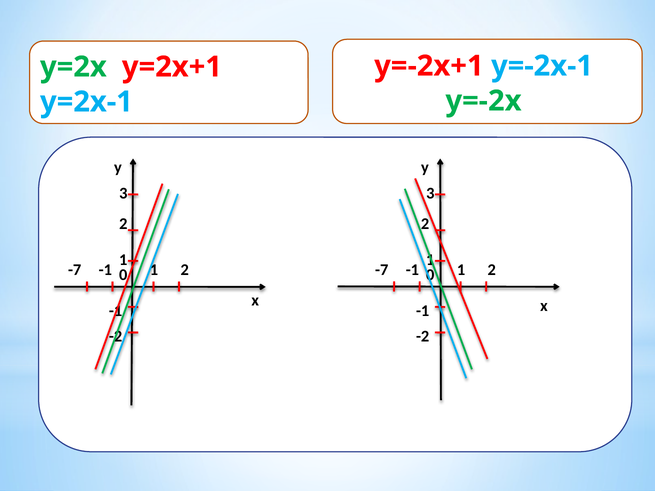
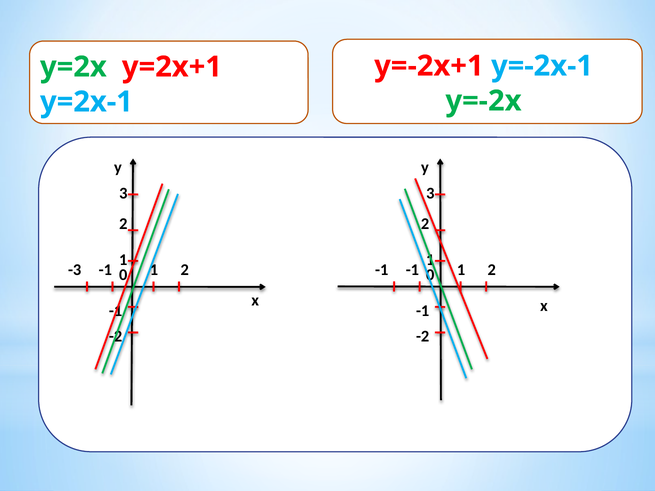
-7 at (75, 270): -7 -> -3
-7 at (382, 270): -7 -> -1
